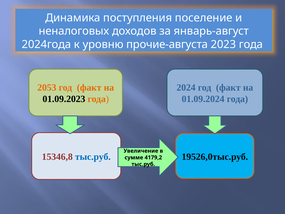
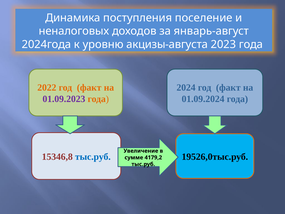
прочие-августа: прочие-августа -> акцизы-августа
2053: 2053 -> 2022
01.09.2023 colour: black -> purple
